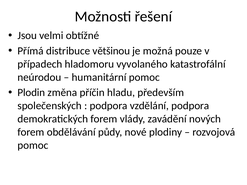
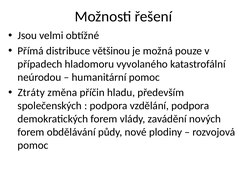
Plodin: Plodin -> Ztráty
